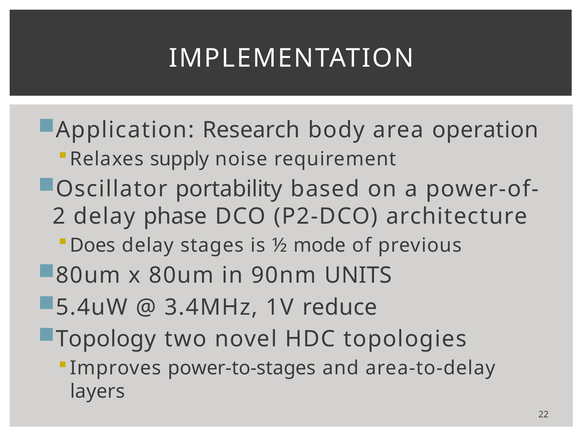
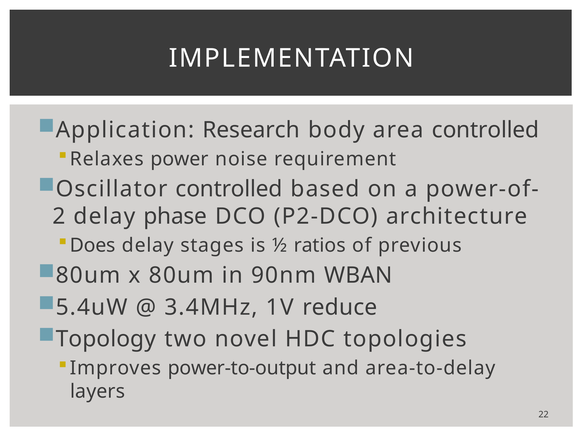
area operation: operation -> controlled
supply: supply -> power
Oscillator portability: portability -> controlled
mode: mode -> ratios
UNITS: UNITS -> WBAN
power-to-stages: power-to-stages -> power-to-output
